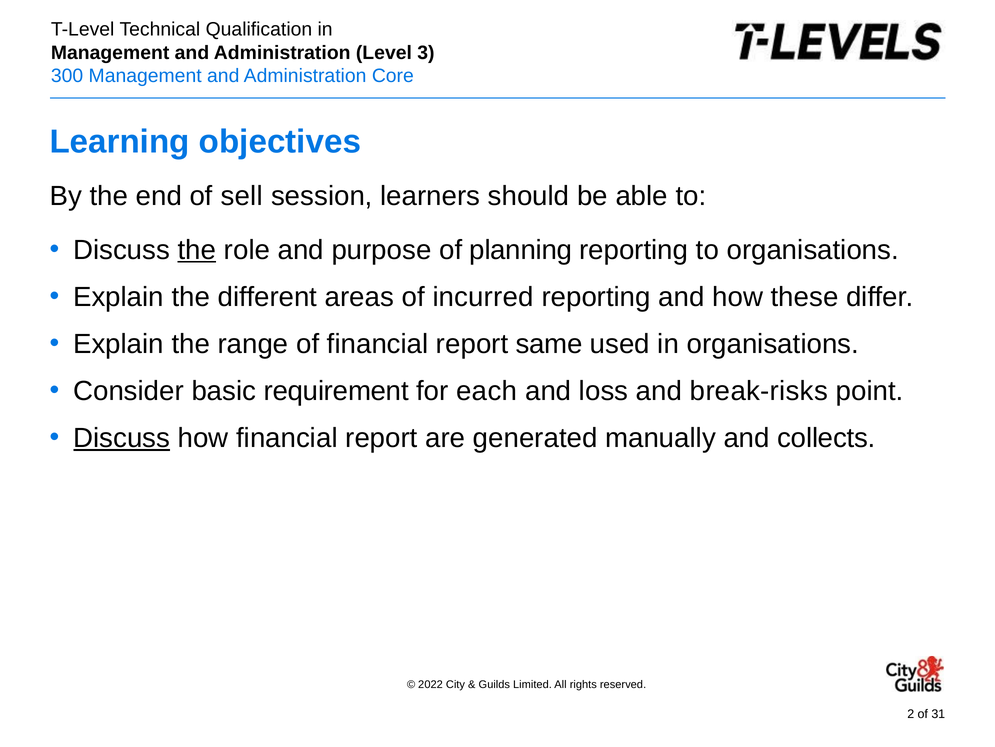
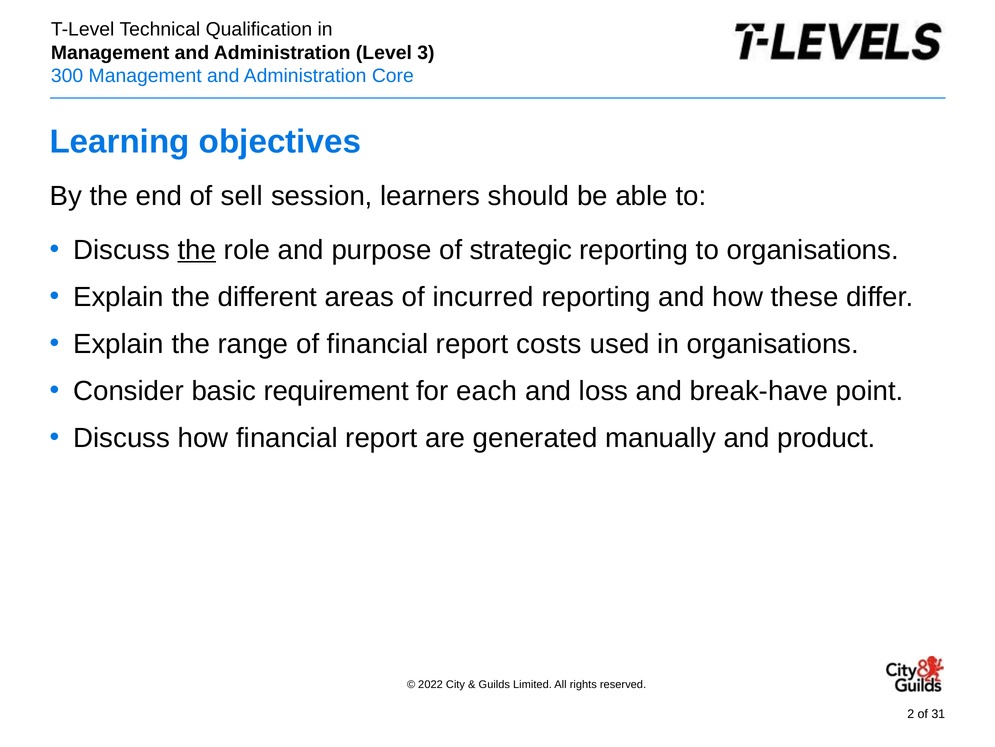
planning: planning -> strategic
same: same -> costs
break-risks: break-risks -> break-have
Discuss at (122, 438) underline: present -> none
collects: collects -> product
